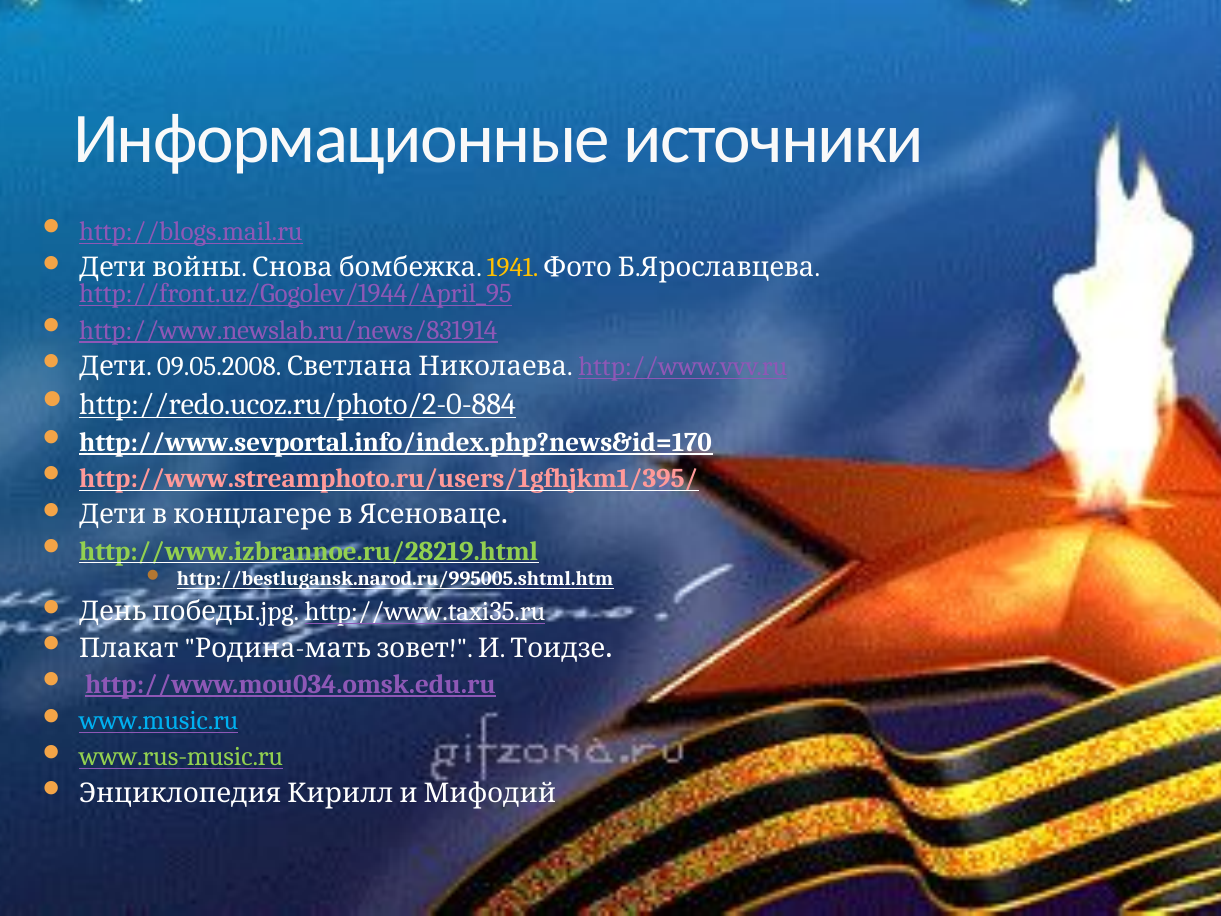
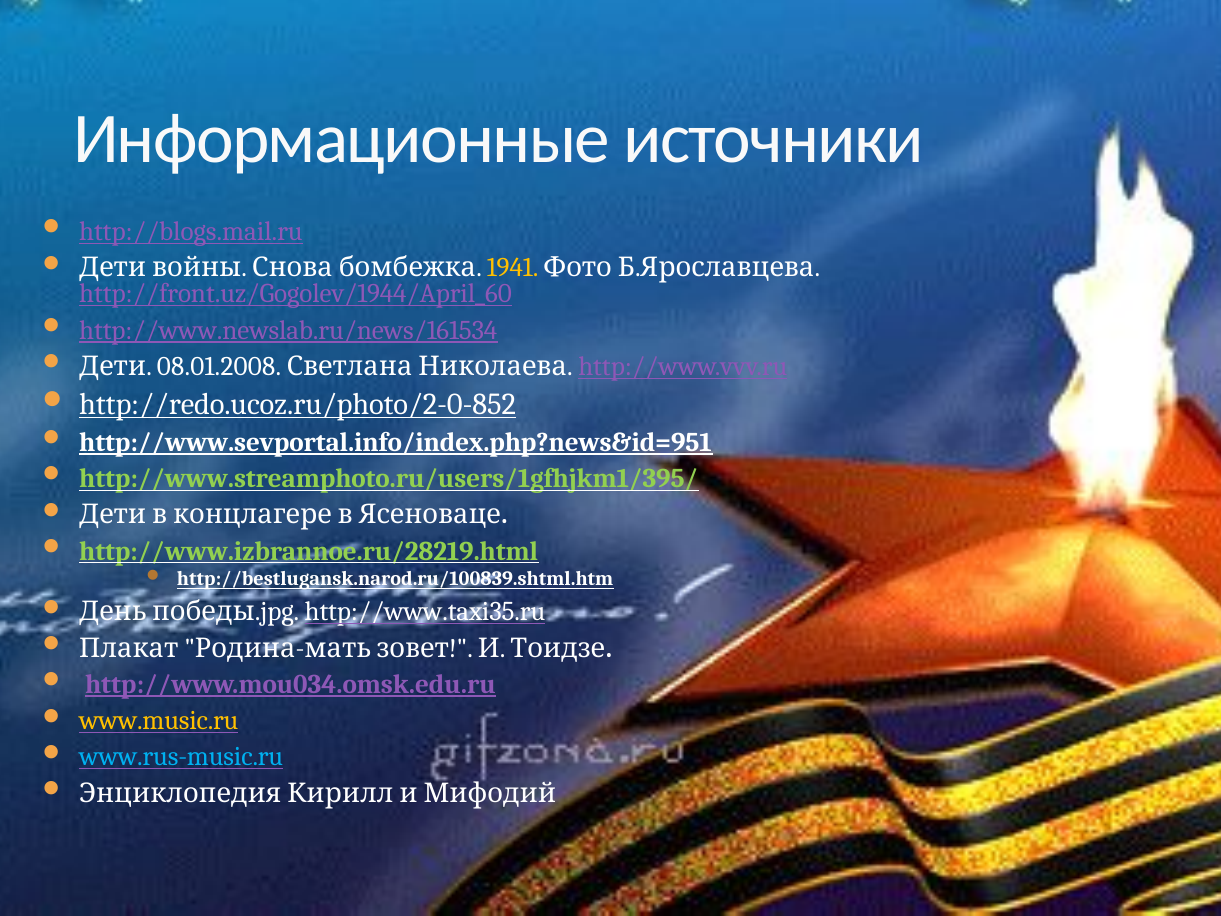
http://front.uz/Gogolev/1944/April_95: http://front.uz/Gogolev/1944/April_95 -> http://front.uz/Gogolev/1944/April_60
http://www.newslab.ru/news/831914: http://www.newslab.ru/news/831914 -> http://www.newslab.ru/news/161534
09.05.2008: 09.05.2008 -> 08.01.2008
http://redo.ucoz.ru/photo/2-0-884: http://redo.ucoz.ru/photo/2-0-884 -> http://redo.ucoz.ru/photo/2-0-852
http://www.sevportal.info/index.php?news&id=170: http://www.sevportal.info/index.php?news&id=170 -> http://www.sevportal.info/index.php?news&id=951
http://www.streamphoto.ru/users/1gfhjkm1/395/ colour: pink -> light green
http://bestlugansk.narod.ru/995005.shtml.htm: http://bestlugansk.narod.ru/995005.shtml.htm -> http://bestlugansk.narod.ru/100839.shtml.htm
www.music.ru colour: light blue -> yellow
www.rus-music.ru colour: light green -> light blue
